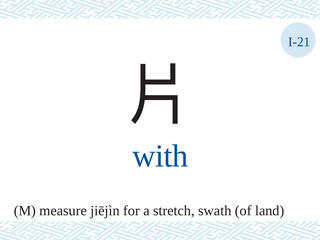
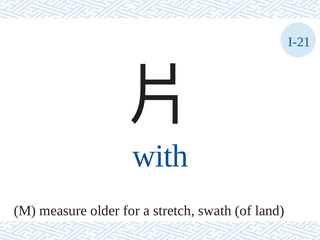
jiējìn: jiējìn -> older
